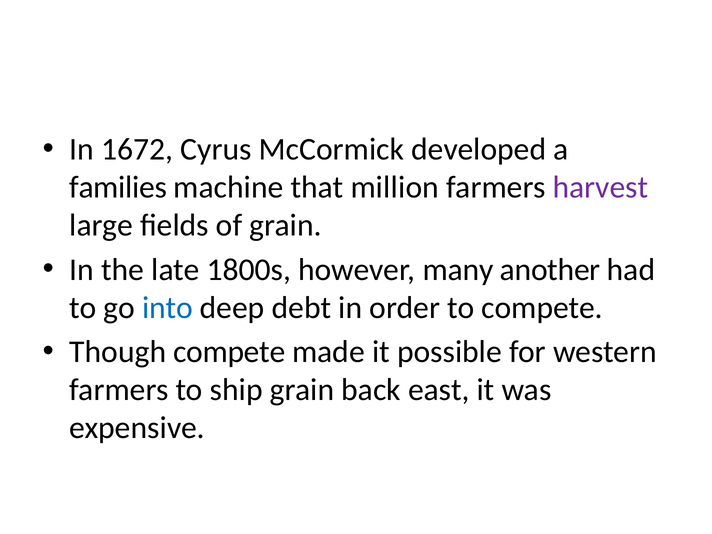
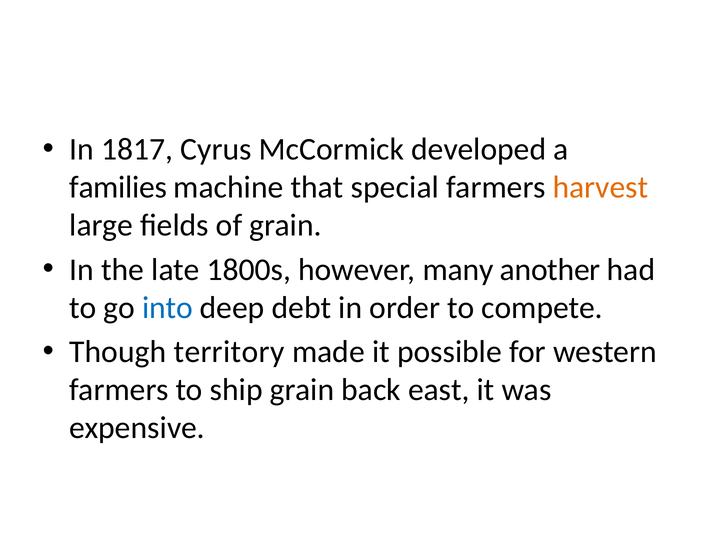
1672: 1672 -> 1817
million: million -> special
harvest colour: purple -> orange
Though compete: compete -> territory
